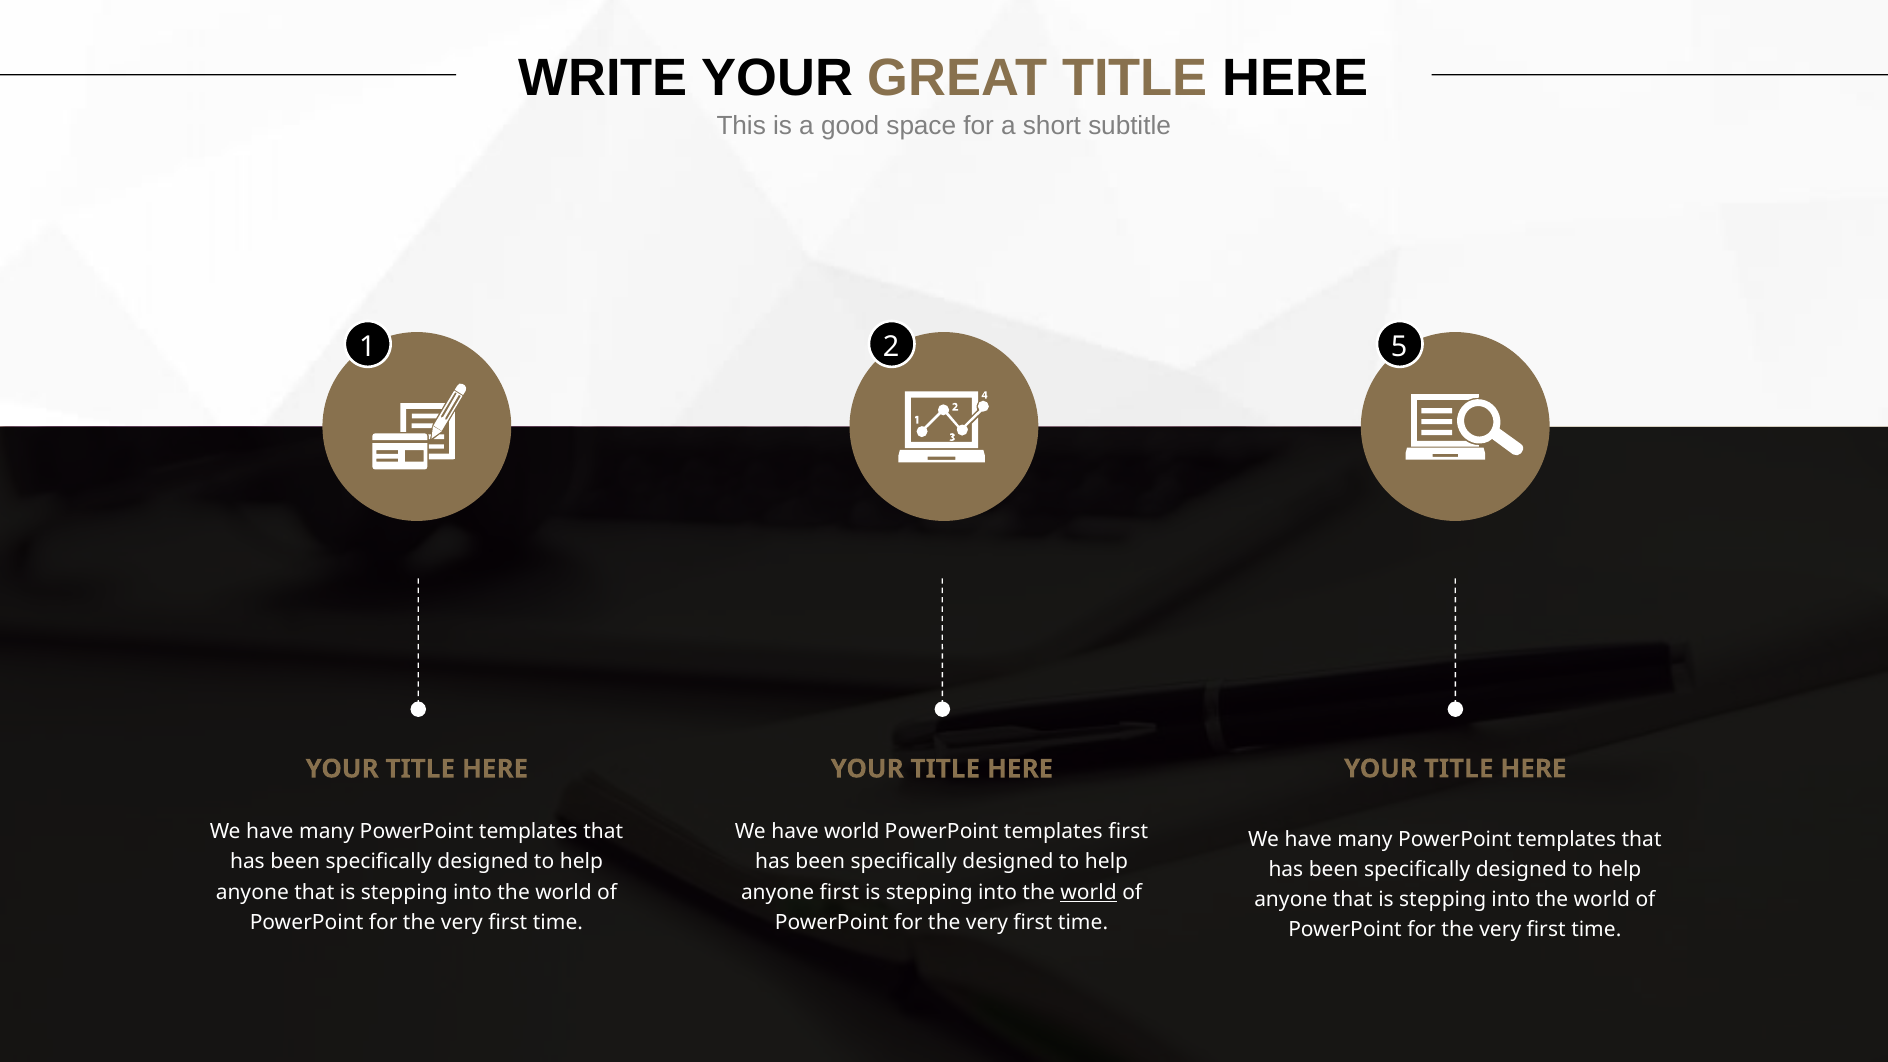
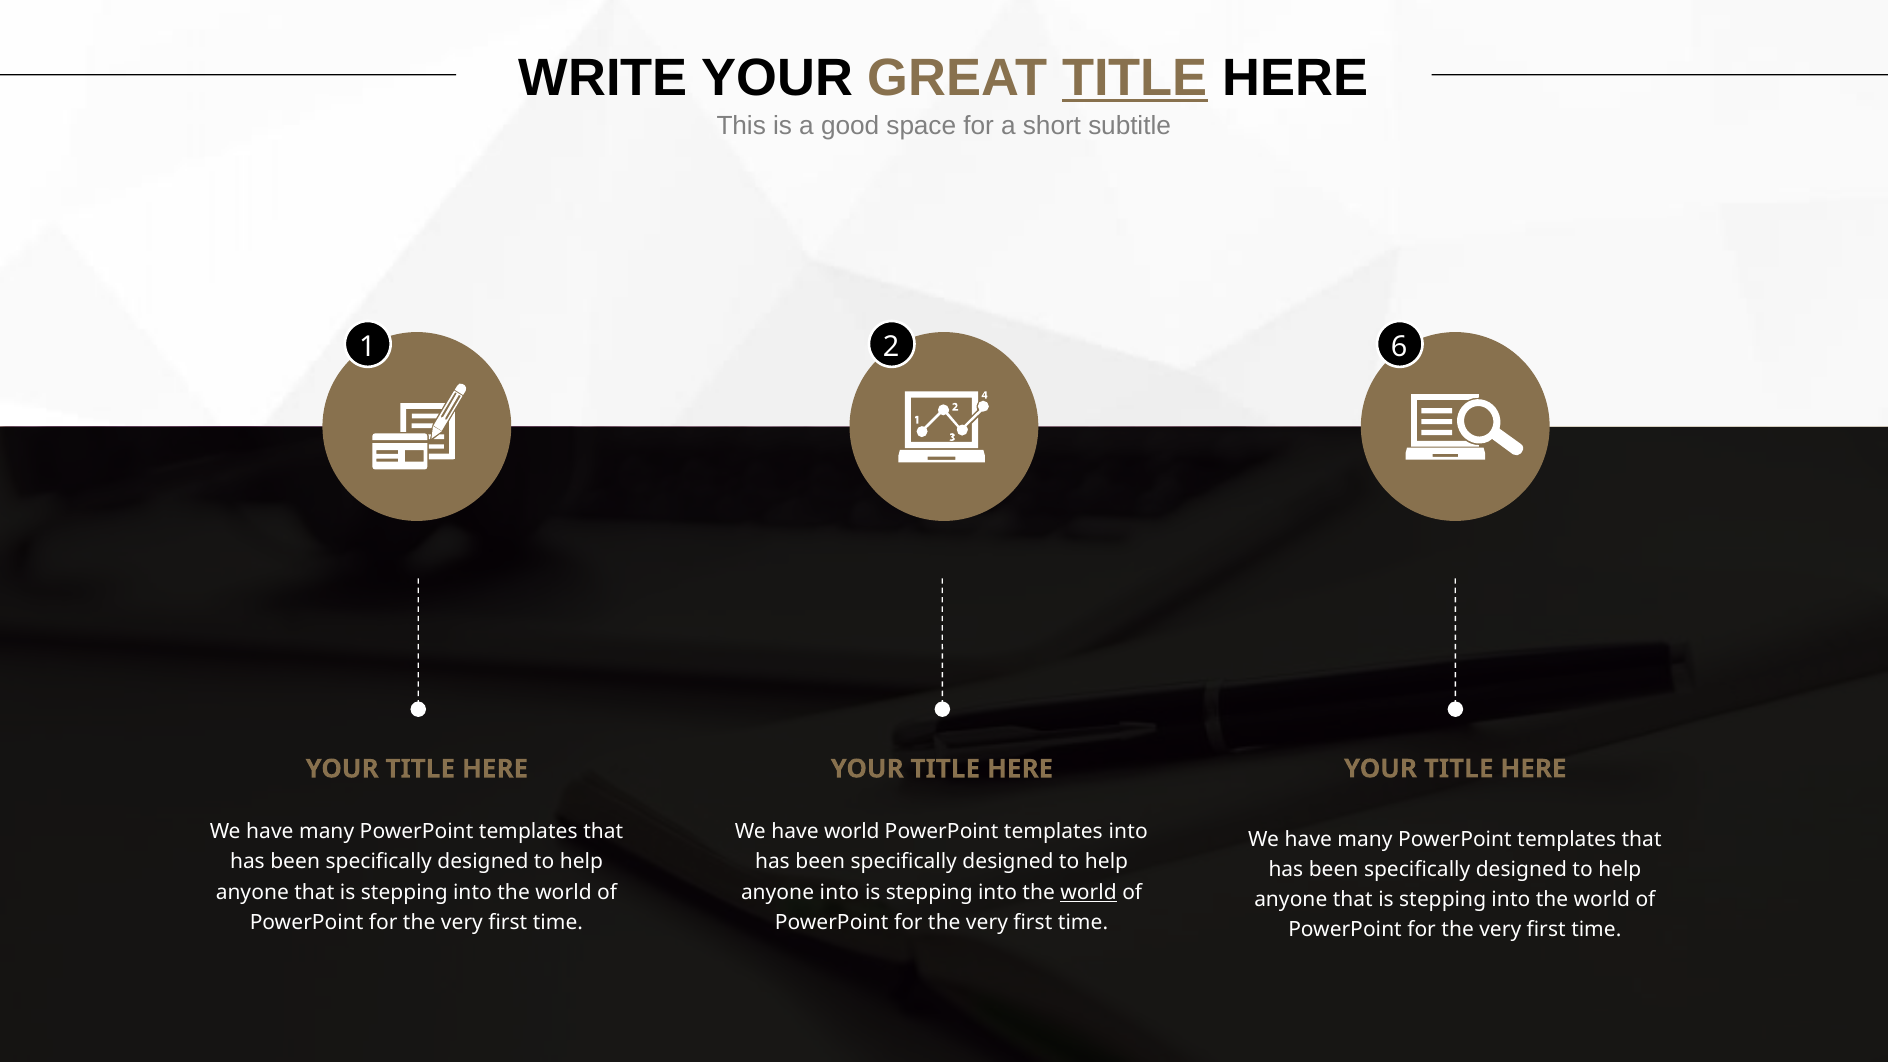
TITLE at (1135, 78) underline: none -> present
5: 5 -> 6
templates first: first -> into
anyone first: first -> into
